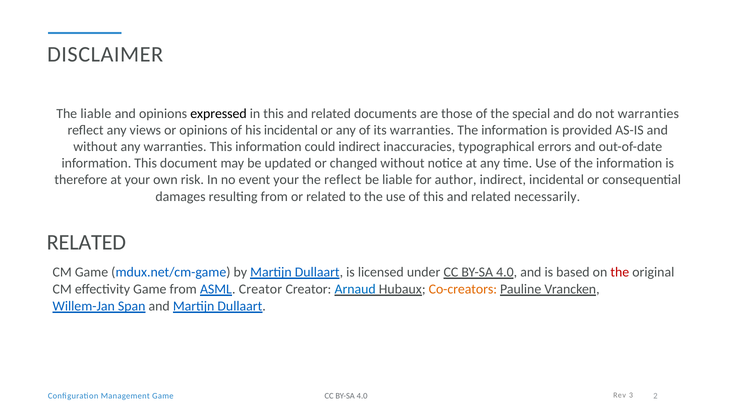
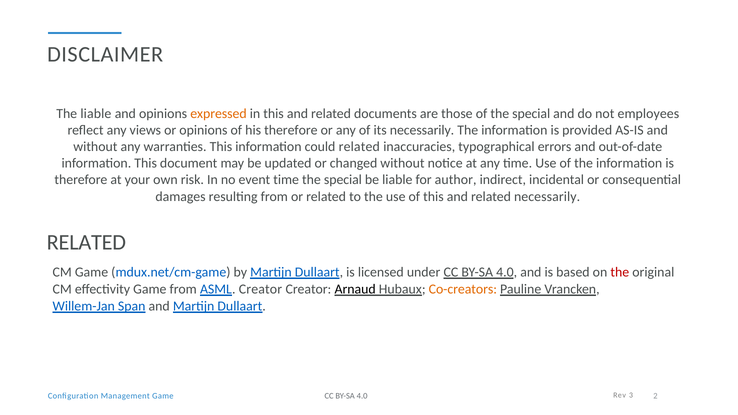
expressed colour: black -> orange
not warranties: warranties -> employees
his incidental: incidental -> therefore
its warranties: warranties -> necessarily
could indirect: indirect -> related
event your: your -> time
reflect at (343, 180): reflect -> special
Arnaud colour: blue -> black
